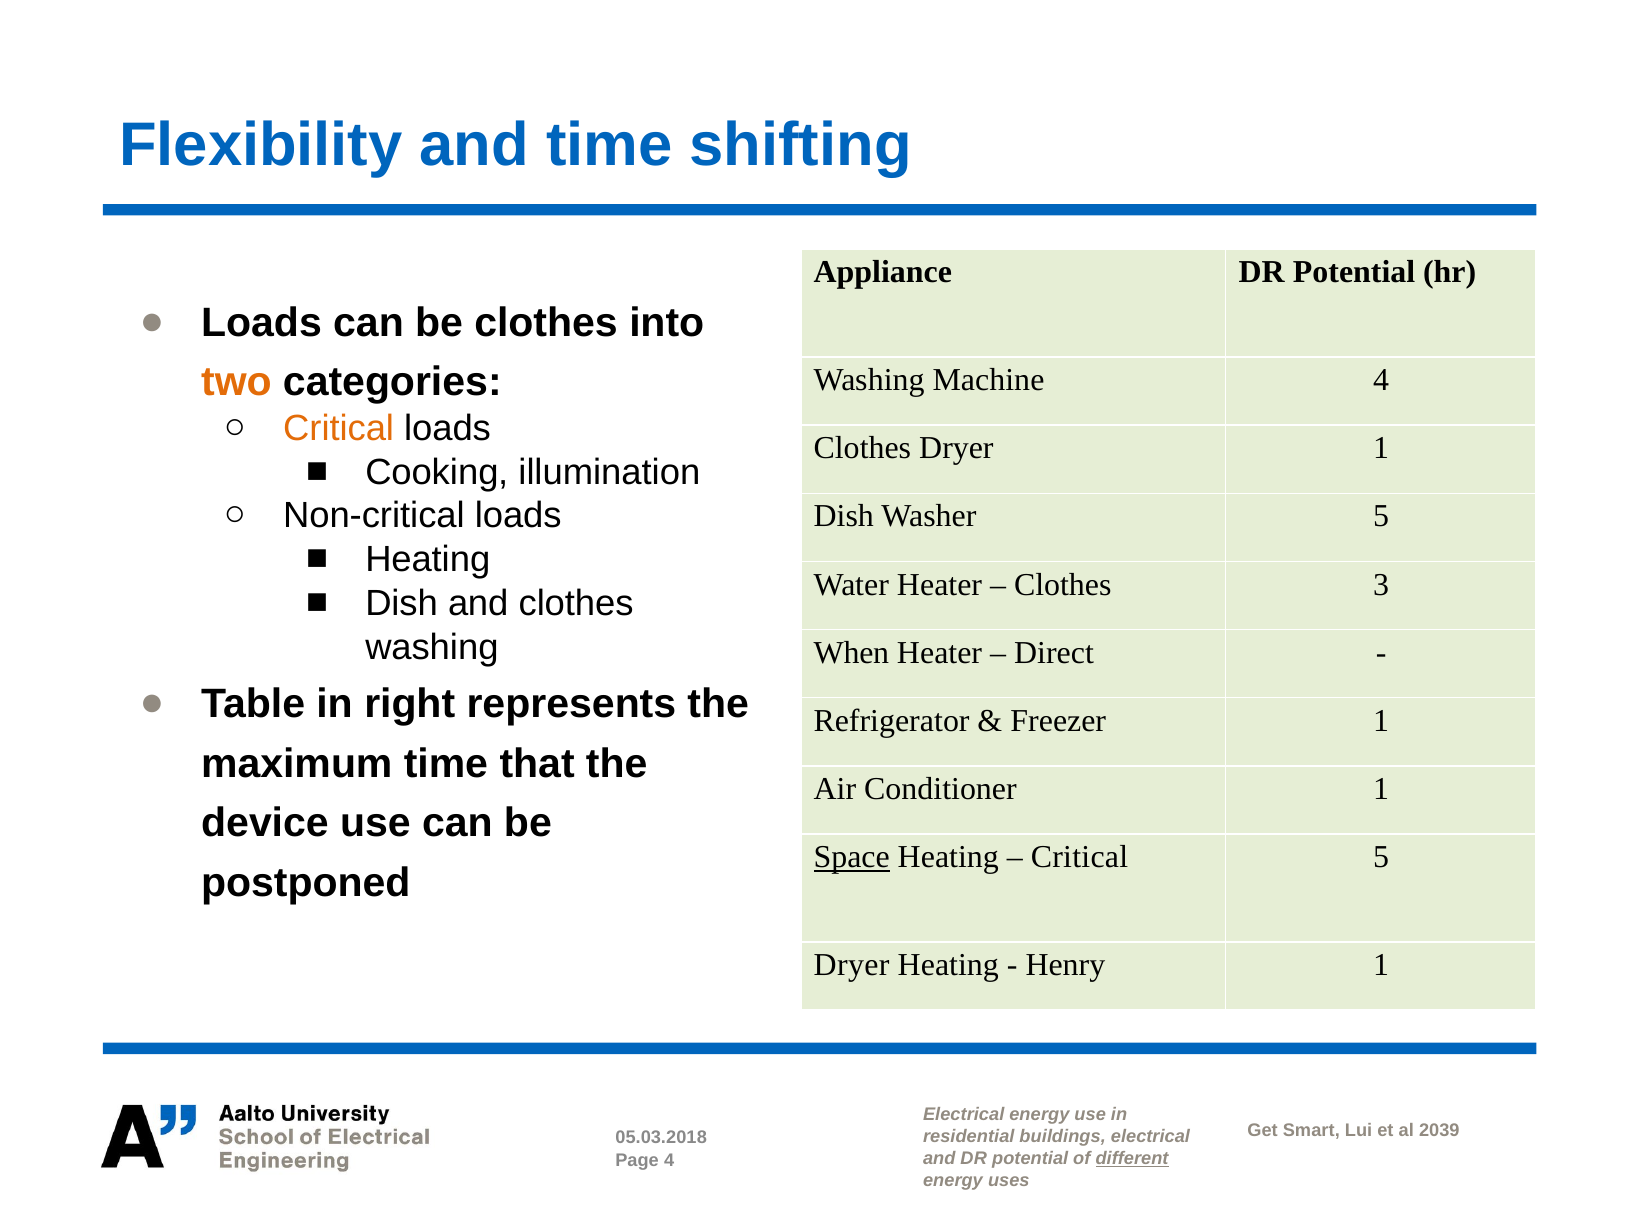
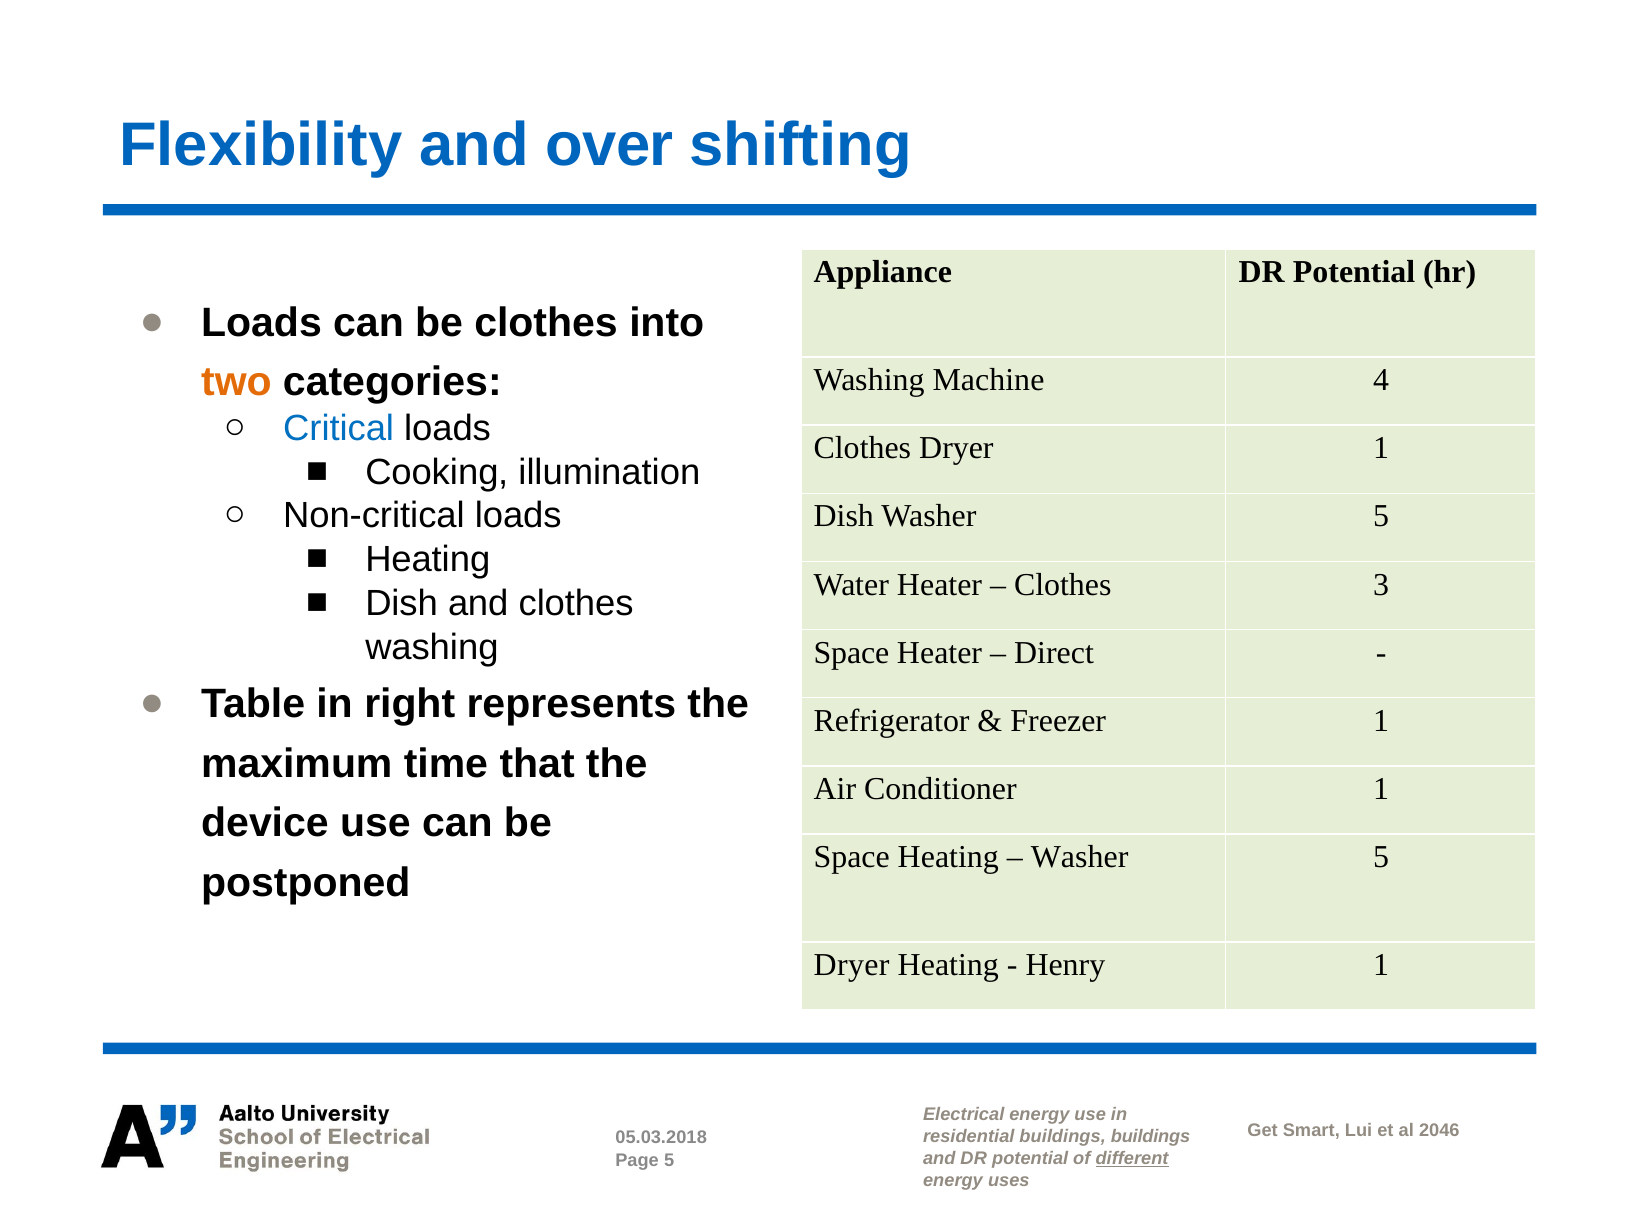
and time: time -> over
Critical at (339, 429) colour: orange -> blue
When at (851, 653): When -> Space
Space at (852, 858) underline: present -> none
Critical at (1079, 858): Critical -> Washer
2039: 2039 -> 2046
buildings electrical: electrical -> buildings
Page 4: 4 -> 5
